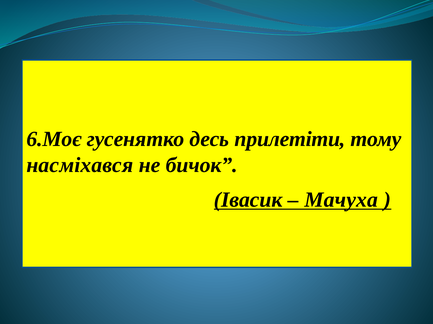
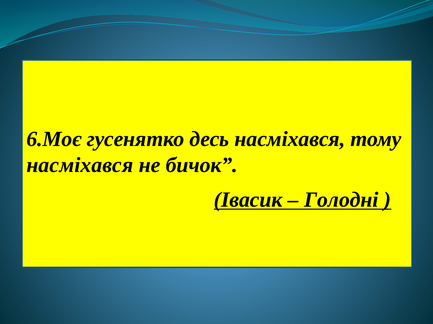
десь прилетіти: прилетіти -> насміхався
Мачуха: Мачуха -> Голодні
